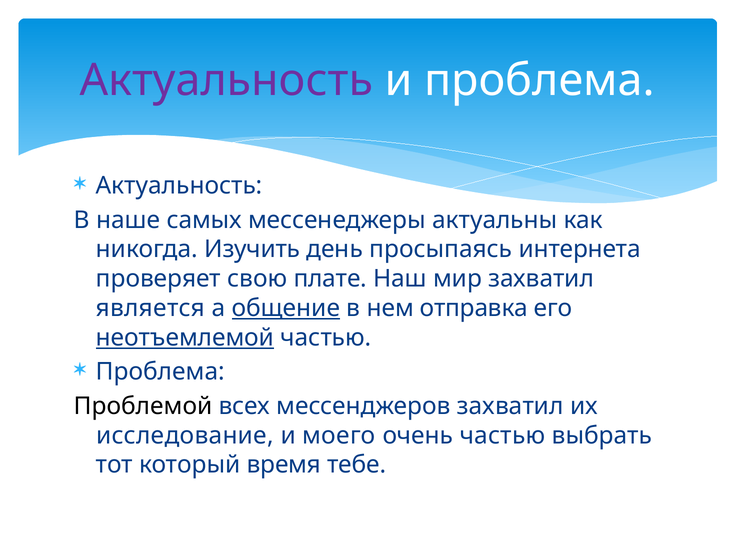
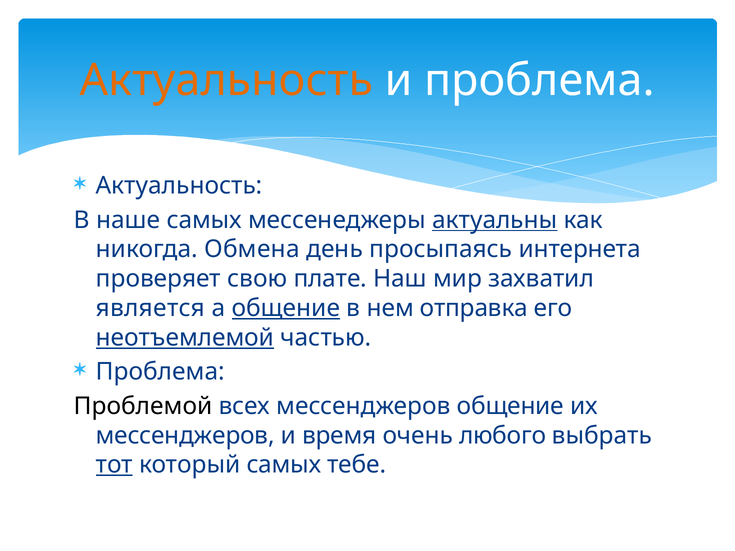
Актуальность at (226, 81) colour: purple -> orange
актуальны underline: none -> present
Изучить: Изучить -> Обмена
мессенджеров захватил: захватил -> общение
исследование at (185, 436): исследование -> мессенджеров
моего: моего -> время
очень частью: частью -> любого
тот underline: none -> present
который время: время -> самых
